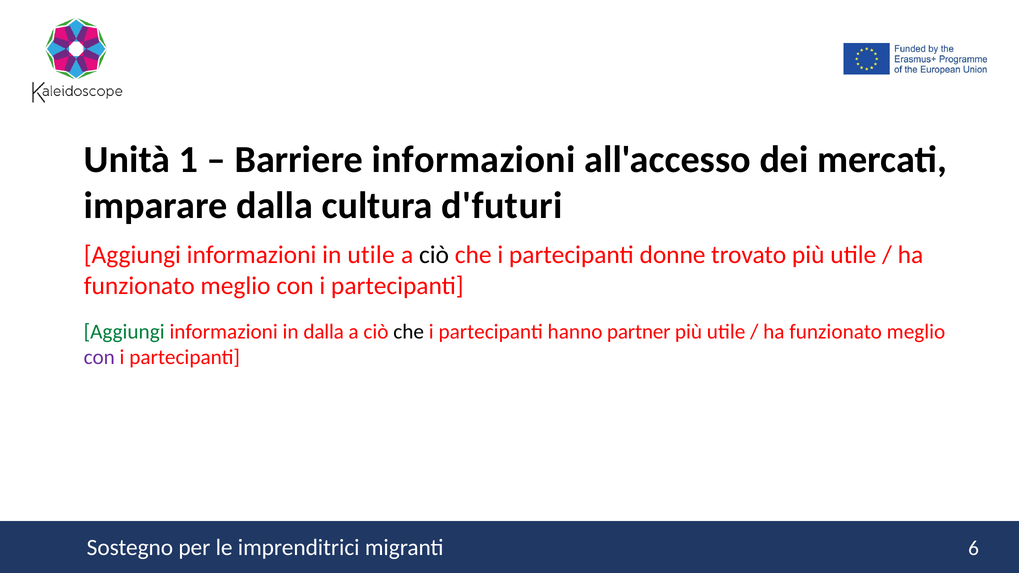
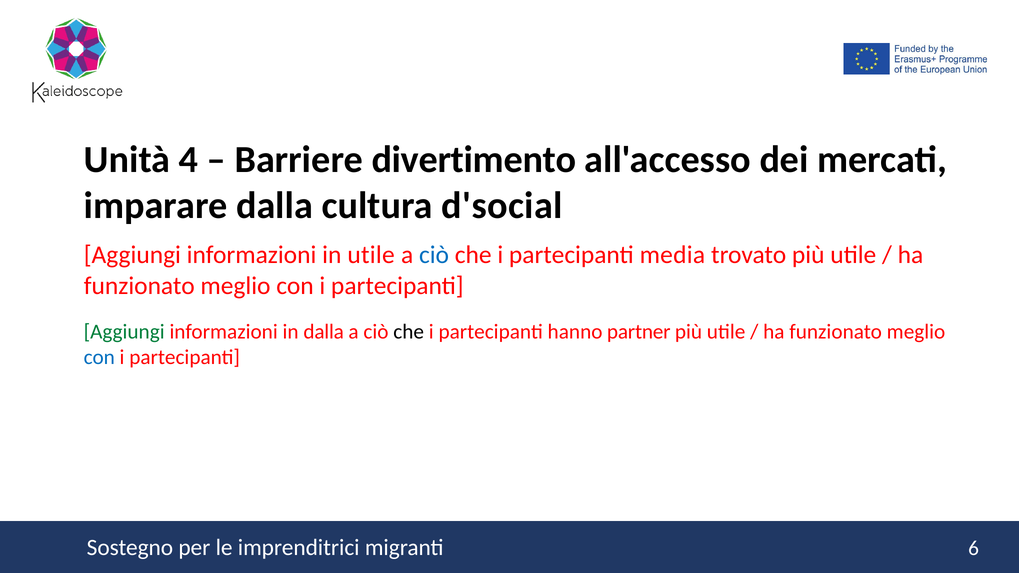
1: 1 -> 4
Barriere informazioni: informazioni -> divertimento
d'futuri: d'futuri -> d'social
ciò at (434, 255) colour: black -> blue
donne: donne -> media
con at (99, 357) colour: purple -> blue
